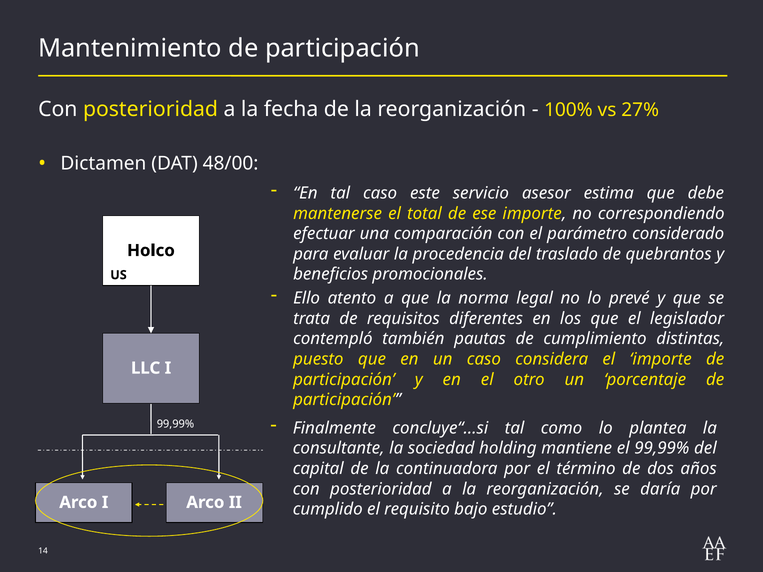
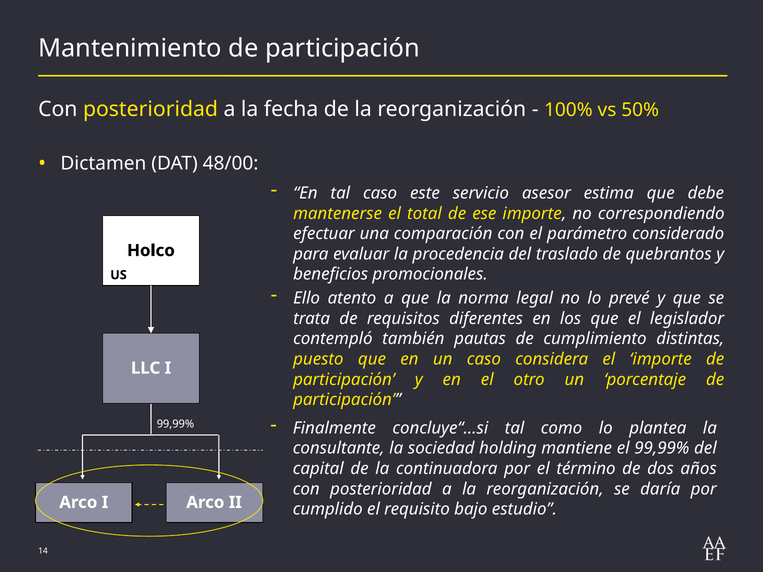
27%: 27% -> 50%
